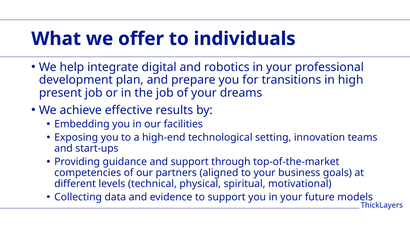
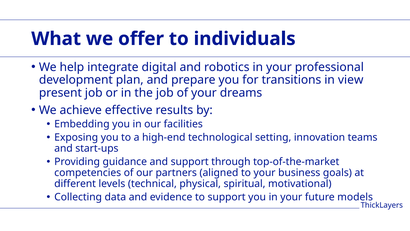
high: high -> view
